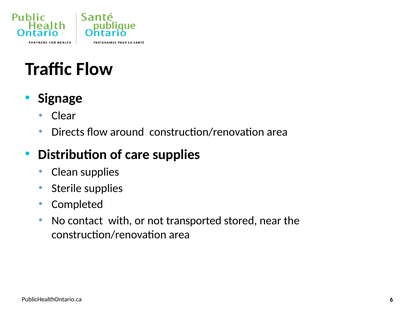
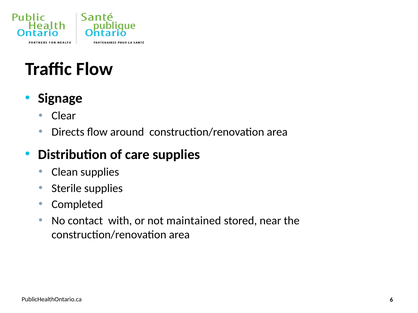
transported: transported -> maintained
